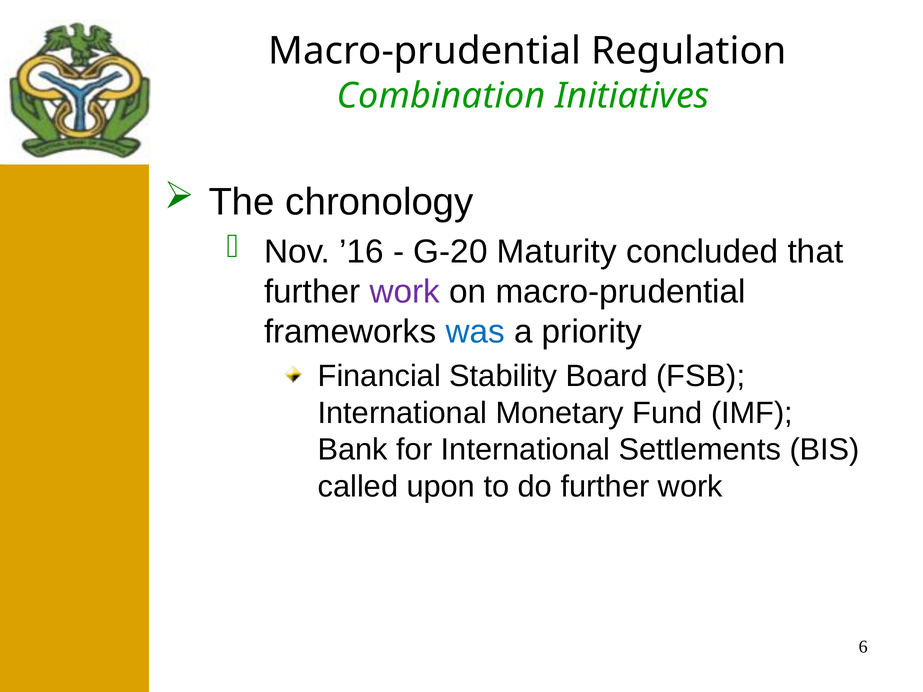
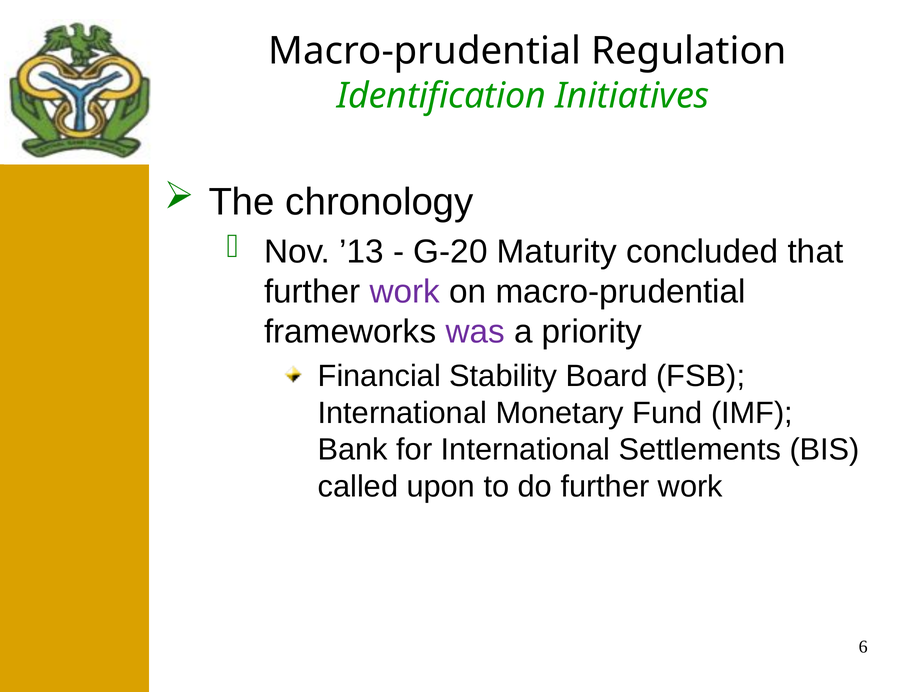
Combination: Combination -> Identification
’16: ’16 -> ’13
was colour: blue -> purple
